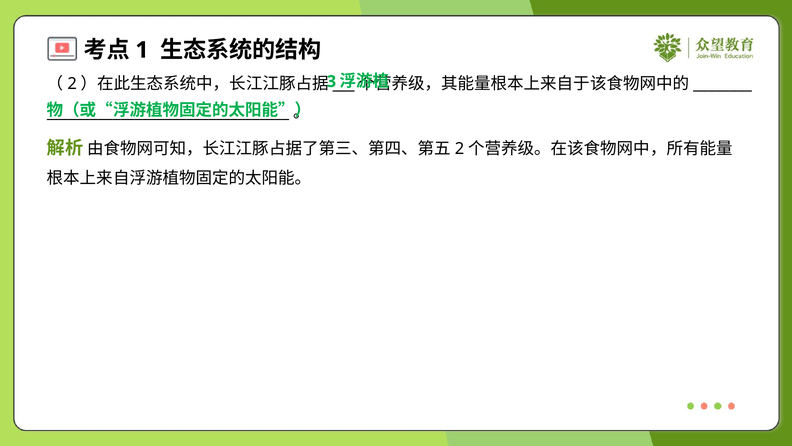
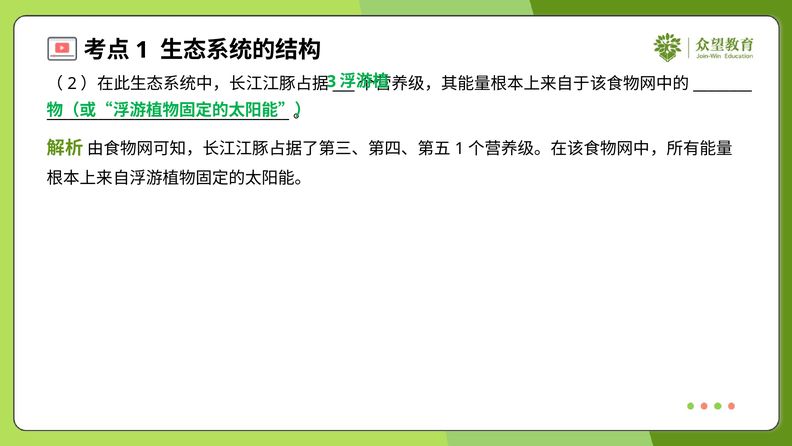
2 at (460, 149): 2 -> 1
